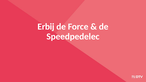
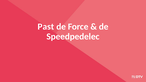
Erbij: Erbij -> Past
